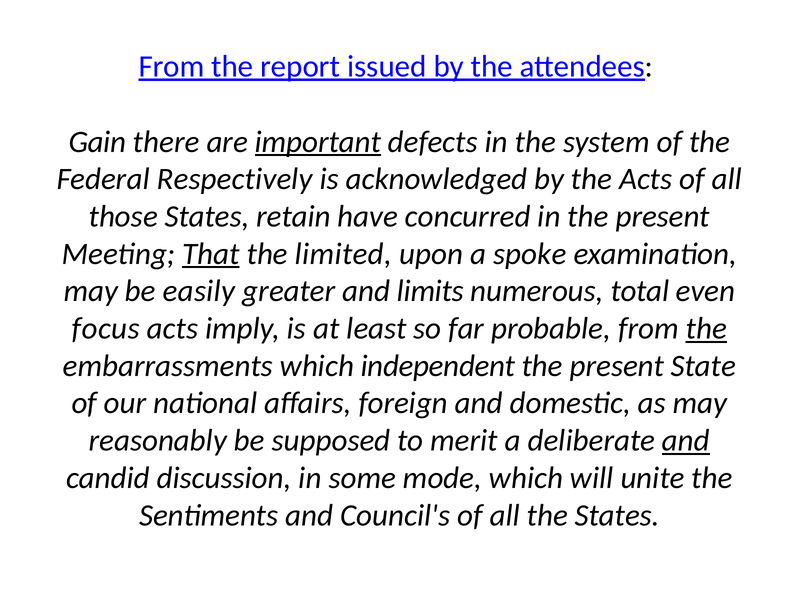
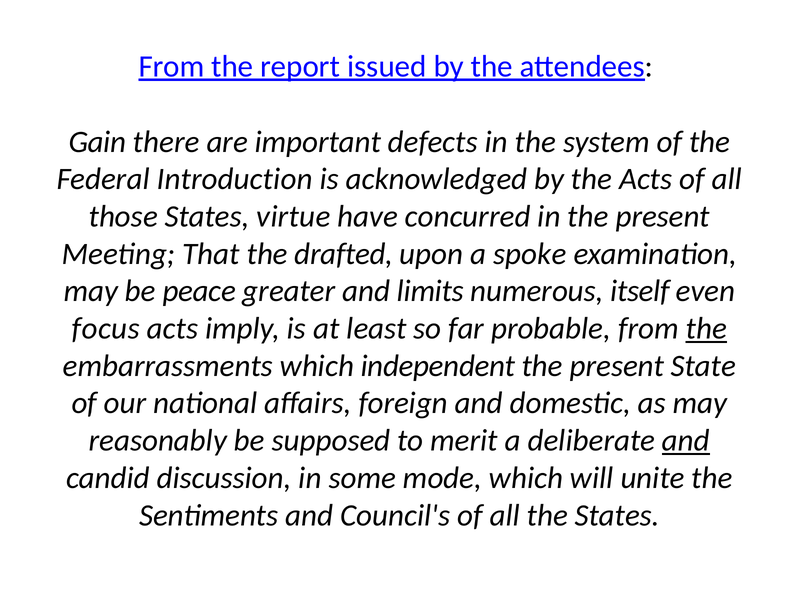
important underline: present -> none
Respectively: Respectively -> Introduction
retain: retain -> virtue
That underline: present -> none
limited: limited -> drafted
easily: easily -> peace
total: total -> itself
